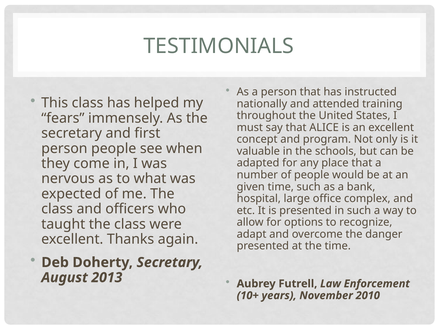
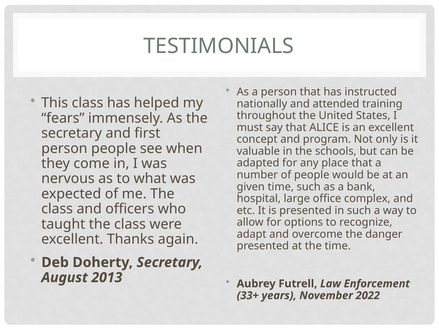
10+: 10+ -> 33+
2010: 2010 -> 2022
